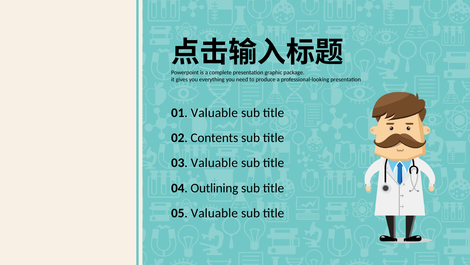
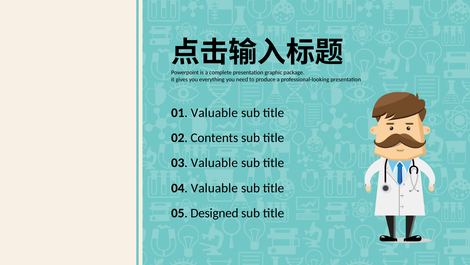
04 Outlining: Outlining -> Valuable
05 Valuable: Valuable -> Designed
